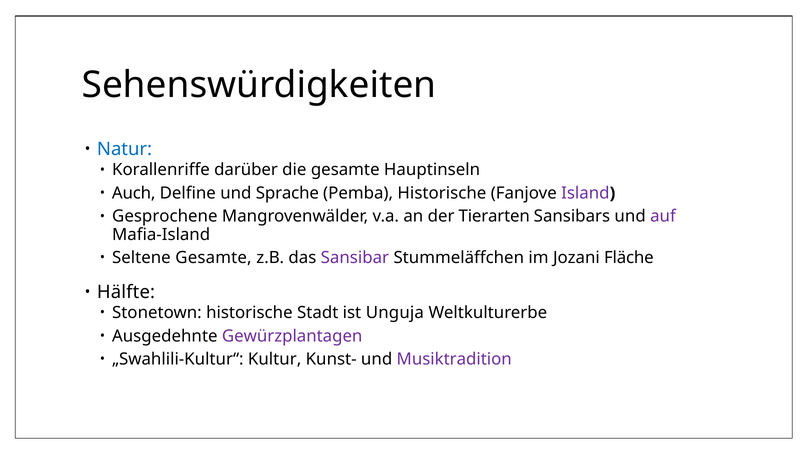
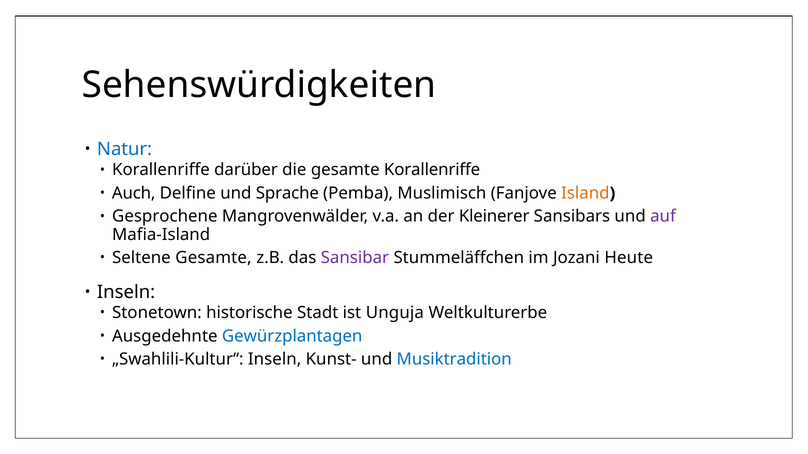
gesamte Hauptinseln: Hauptinseln -> Korallenriffe
Pemba Historische: Historische -> Muslimisch
Island colour: purple -> orange
Tierarten: Tierarten -> Kleinerer
Fläche: Fläche -> Heute
Hälfte at (126, 292): Hälfte -> Inseln
Gewürzplantagen colour: purple -> blue
„Swahlili-Kultur“ Kultur: Kultur -> Inseln
Musiktradition colour: purple -> blue
